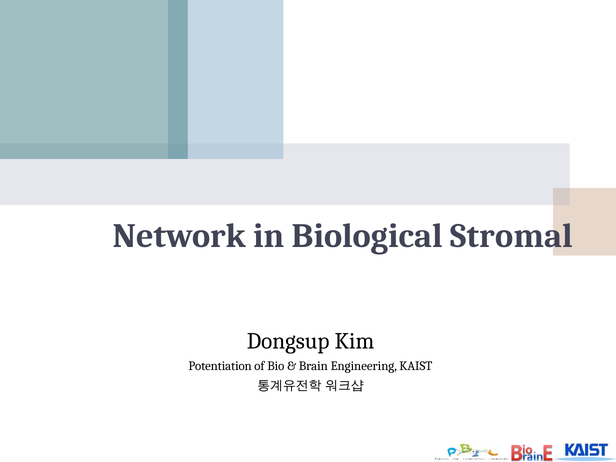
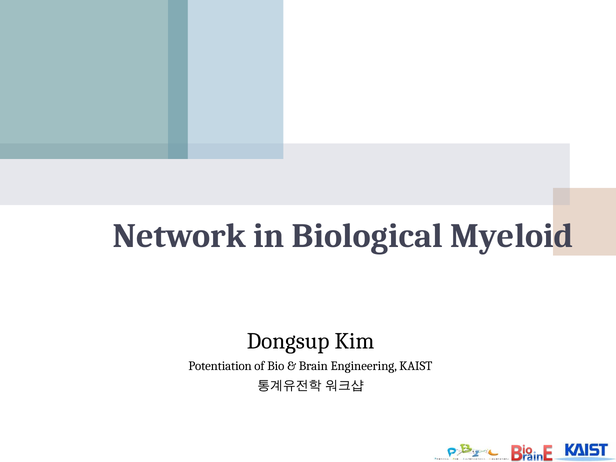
Stromal: Stromal -> Myeloid
